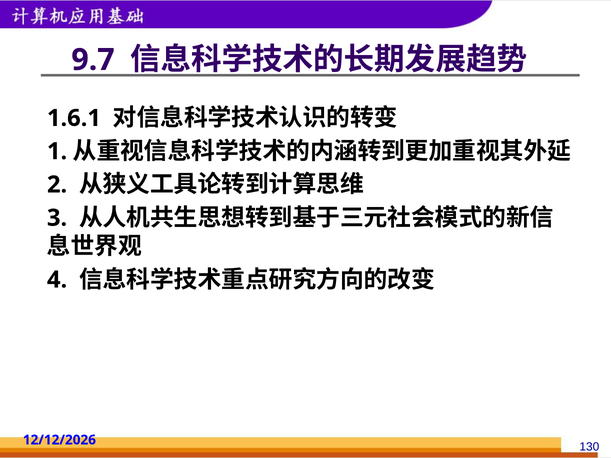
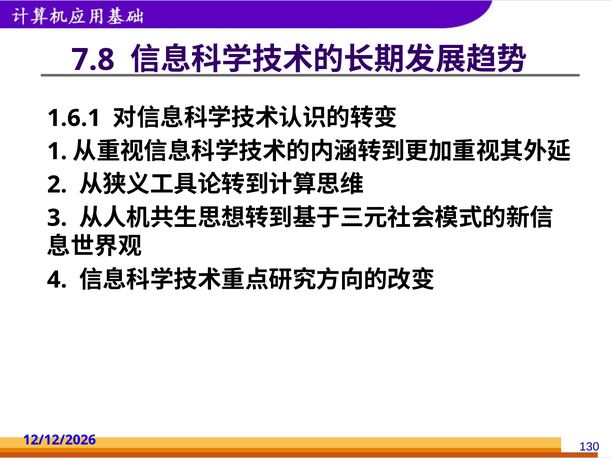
9.7: 9.7 -> 7.8
